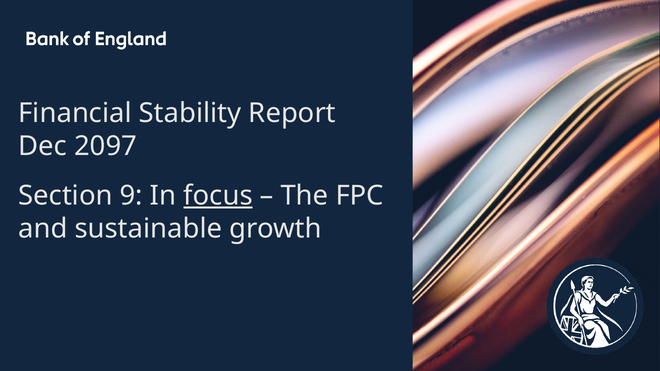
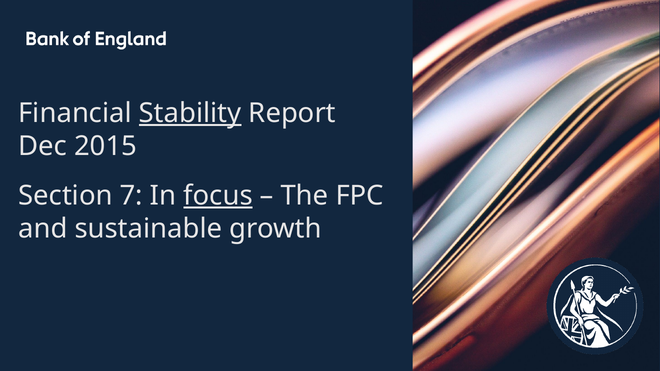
Stability underline: none -> present
2097: 2097 -> 2015
9: 9 -> 7
